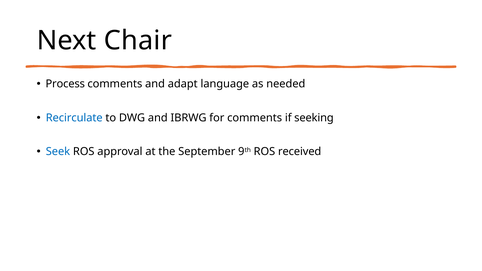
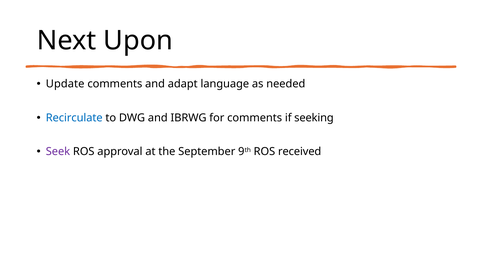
Chair: Chair -> Upon
Process: Process -> Update
Seek colour: blue -> purple
